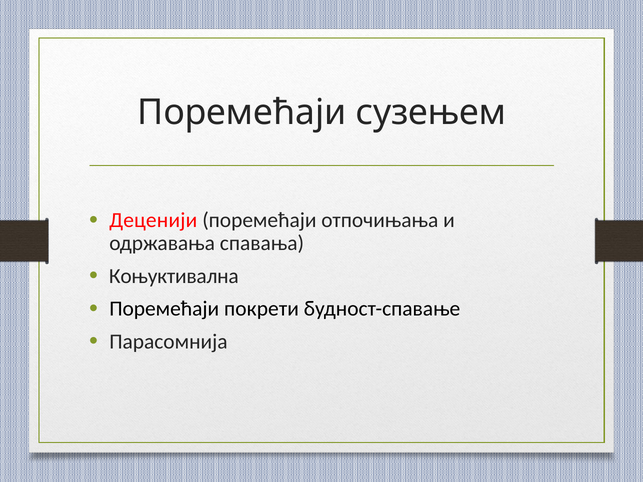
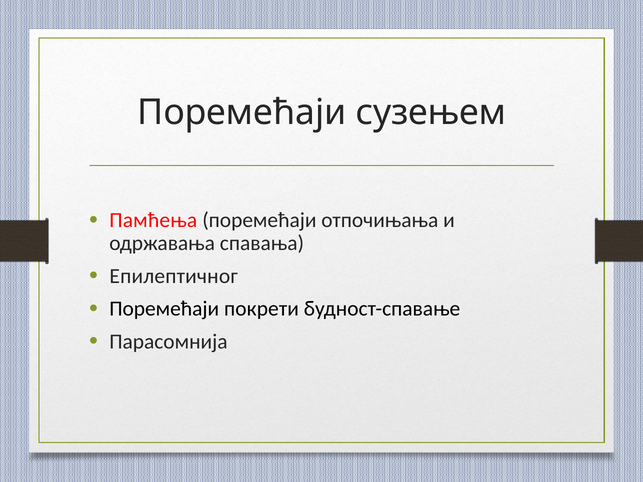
Деценији: Деценији -> Пaмћeњa
Коњуктивална: Коњуктивална -> Епилептичног
